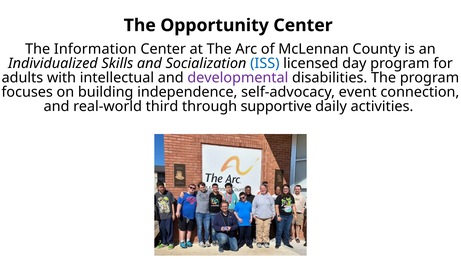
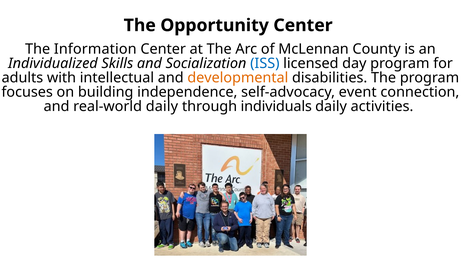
developmental colour: purple -> orange
real-world third: third -> daily
supportive: supportive -> individuals
